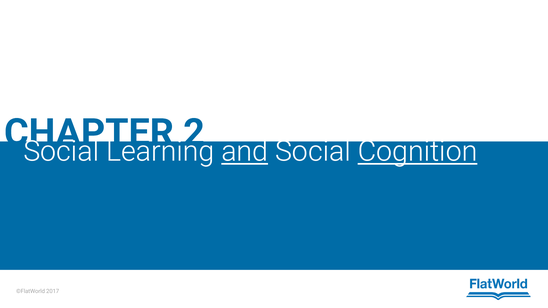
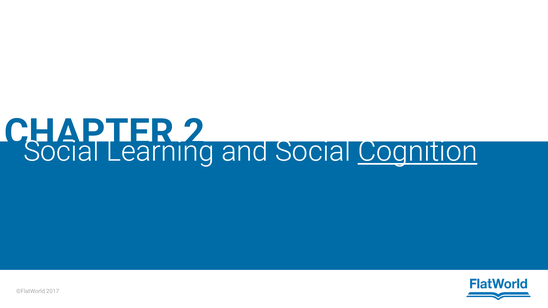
and underline: present -> none
